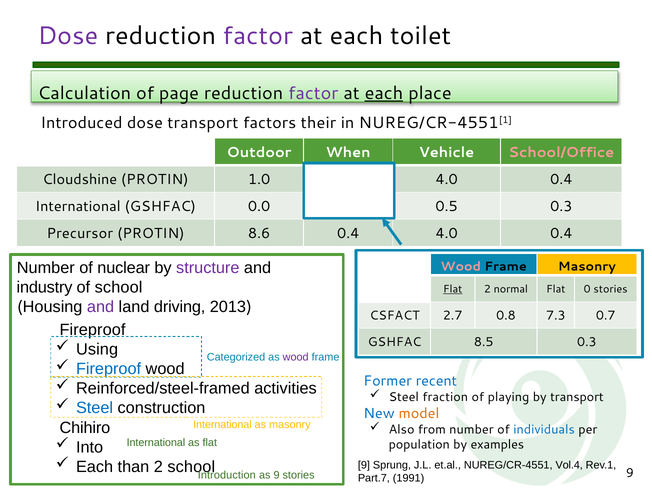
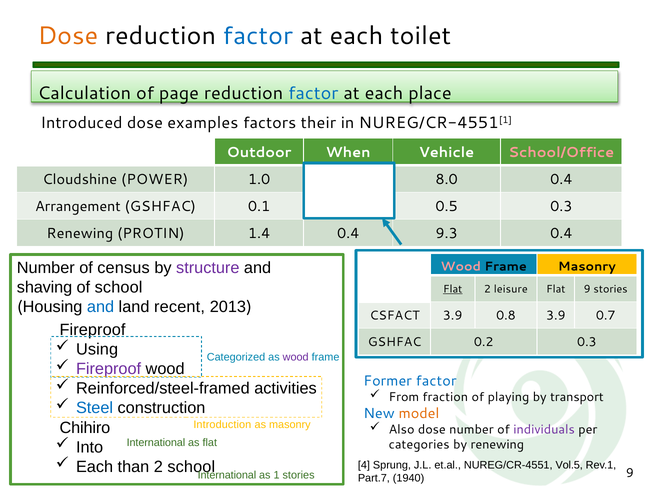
Dose at (68, 36) colour: purple -> orange
factor at (258, 36) colour: purple -> blue
factor at (313, 93) colour: purple -> blue
each at (384, 93) underline: present -> none
dose transport: transport -> examples
Cloudshine PROTIN: PROTIN -> POWER
1.0 4.0: 4.0 -> 8.0
International at (78, 206): International -> Arrangement
0.0: 0.0 -> 0.1
Precursor at (80, 233): Precursor -> Renewing
8.6: 8.6 -> 1.4
0.4 4.0: 4.0 -> 9.3
nuclear: nuclear -> census
industry: industry -> shaving
normal: normal -> leisure
Flat 0: 0 -> 9
and at (101, 307) colour: purple -> blue
driving: driving -> recent
CSFACT 2.7: 2.7 -> 3.9
0.8 7.3: 7.3 -> 3.9
8.5: 8.5 -> 0.2
Fireproof at (109, 369) colour: blue -> purple
Former recent: recent -> factor
Steel at (404, 397): Steel -> From
International at (222, 425): International -> Introduction
Also from: from -> dose
individuals colour: blue -> purple
population: population -> categories
by examples: examples -> renewing
9 at (364, 465): 9 -> 4
Vol.4: Vol.4 -> Vol.5
Introduction at (227, 475): Introduction -> International
as 9: 9 -> 1
1991: 1991 -> 1940
